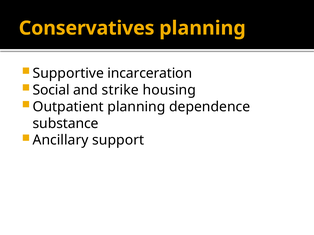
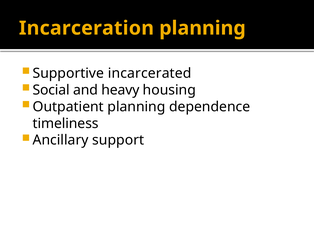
Conservatives: Conservatives -> Incarceration
incarceration: incarceration -> incarcerated
strike: strike -> heavy
substance: substance -> timeliness
